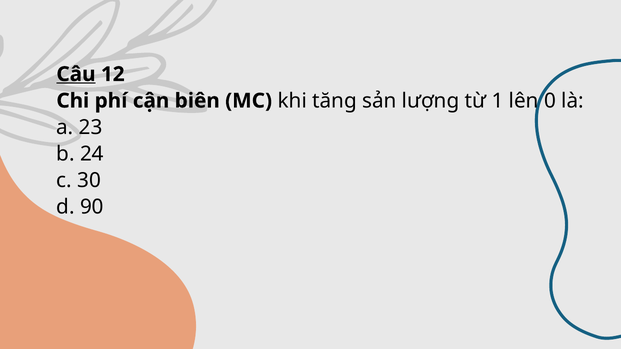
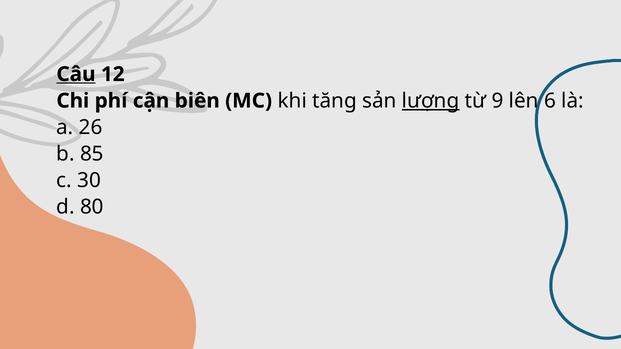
lượng underline: none -> present
1: 1 -> 9
0: 0 -> 6
23: 23 -> 26
24: 24 -> 85
90: 90 -> 80
